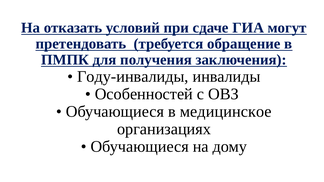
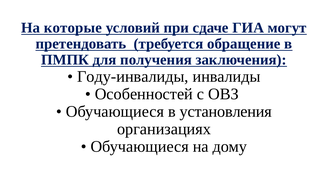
отказать: отказать -> которые
медицинское: медицинское -> установления
